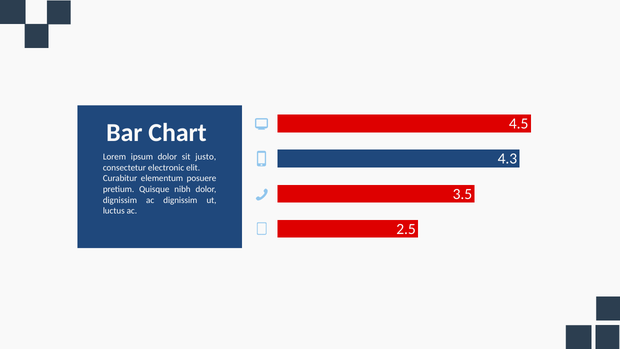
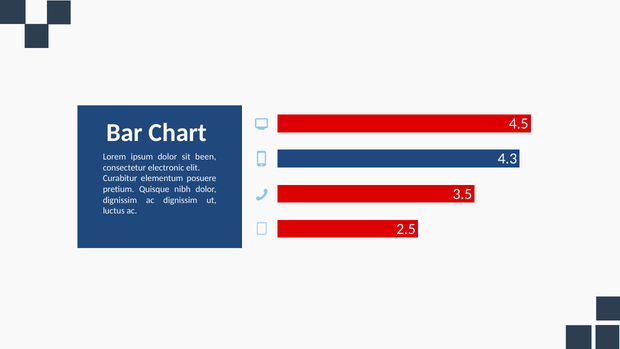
justo: justo -> been
